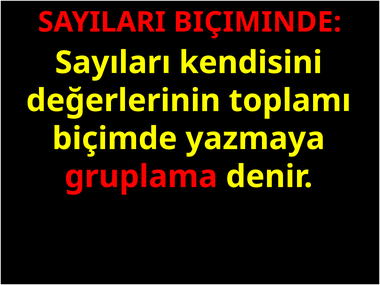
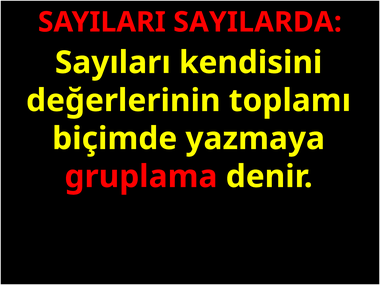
BIÇIMINDE: BIÇIMINDE -> SAYILARDA
